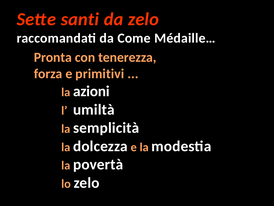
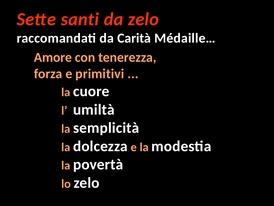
Come: Come -> Carità
Pronta: Pronta -> Amore
azioni: azioni -> cuore
